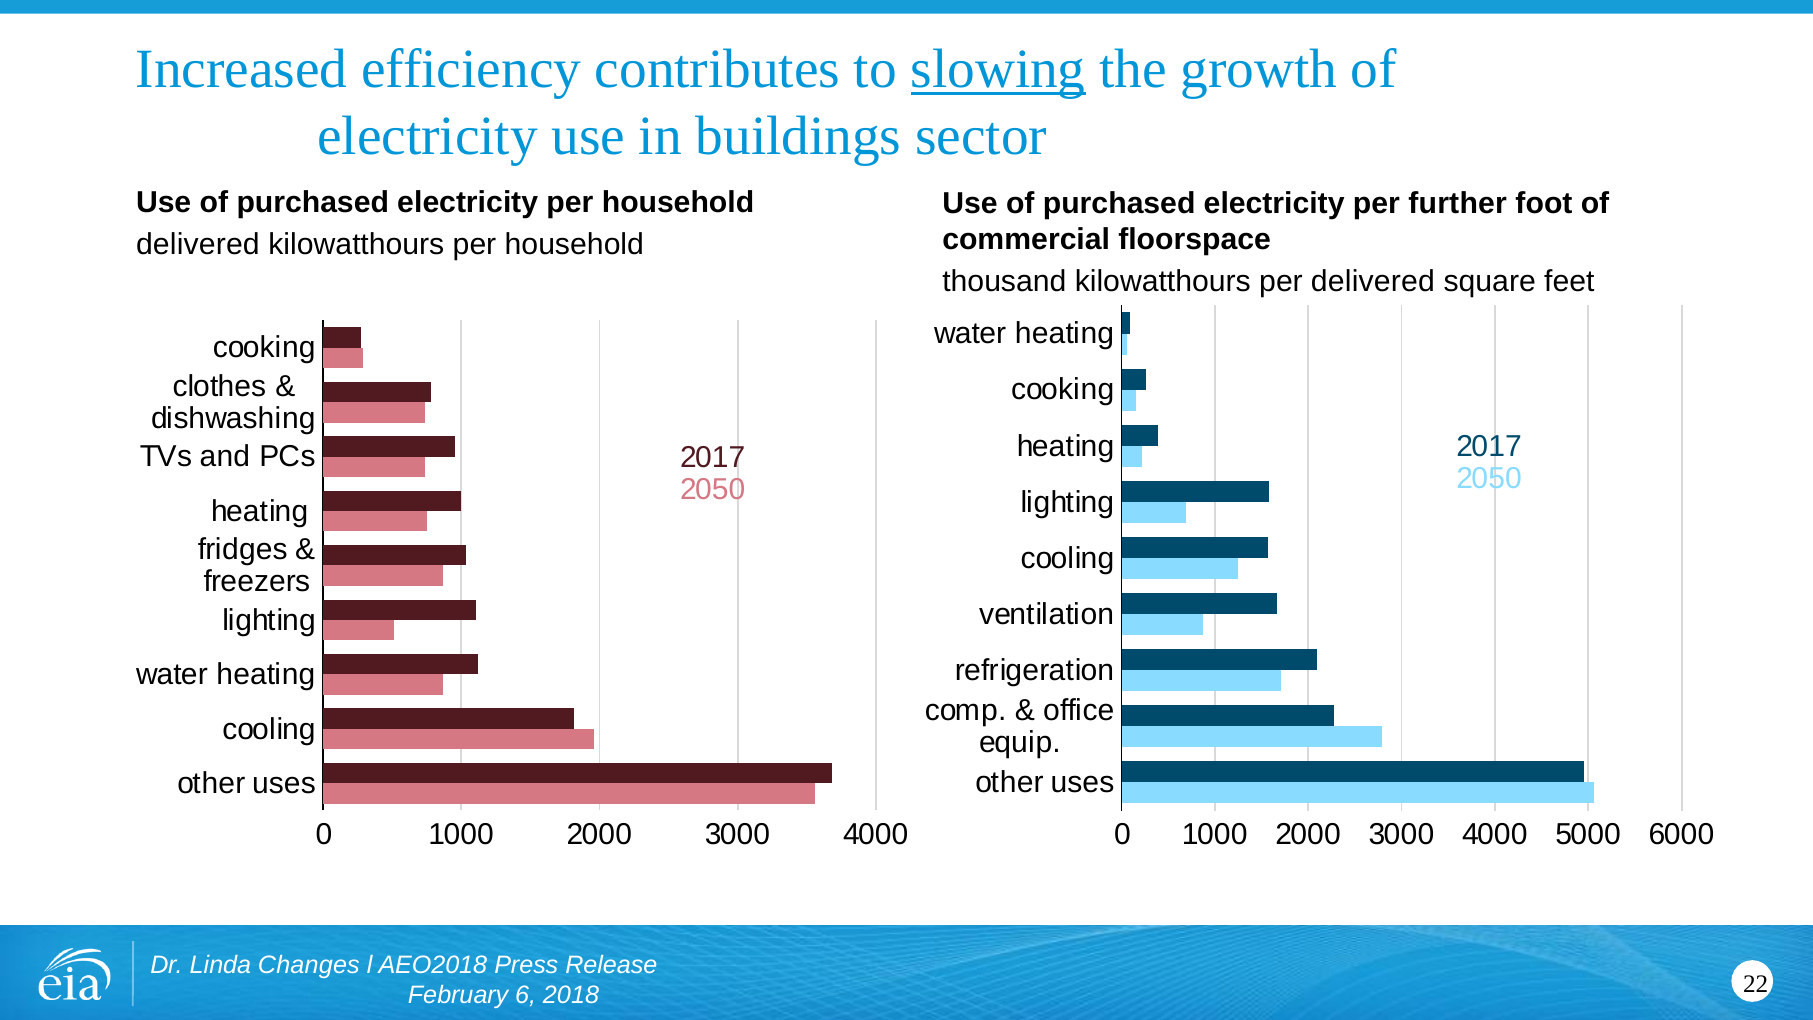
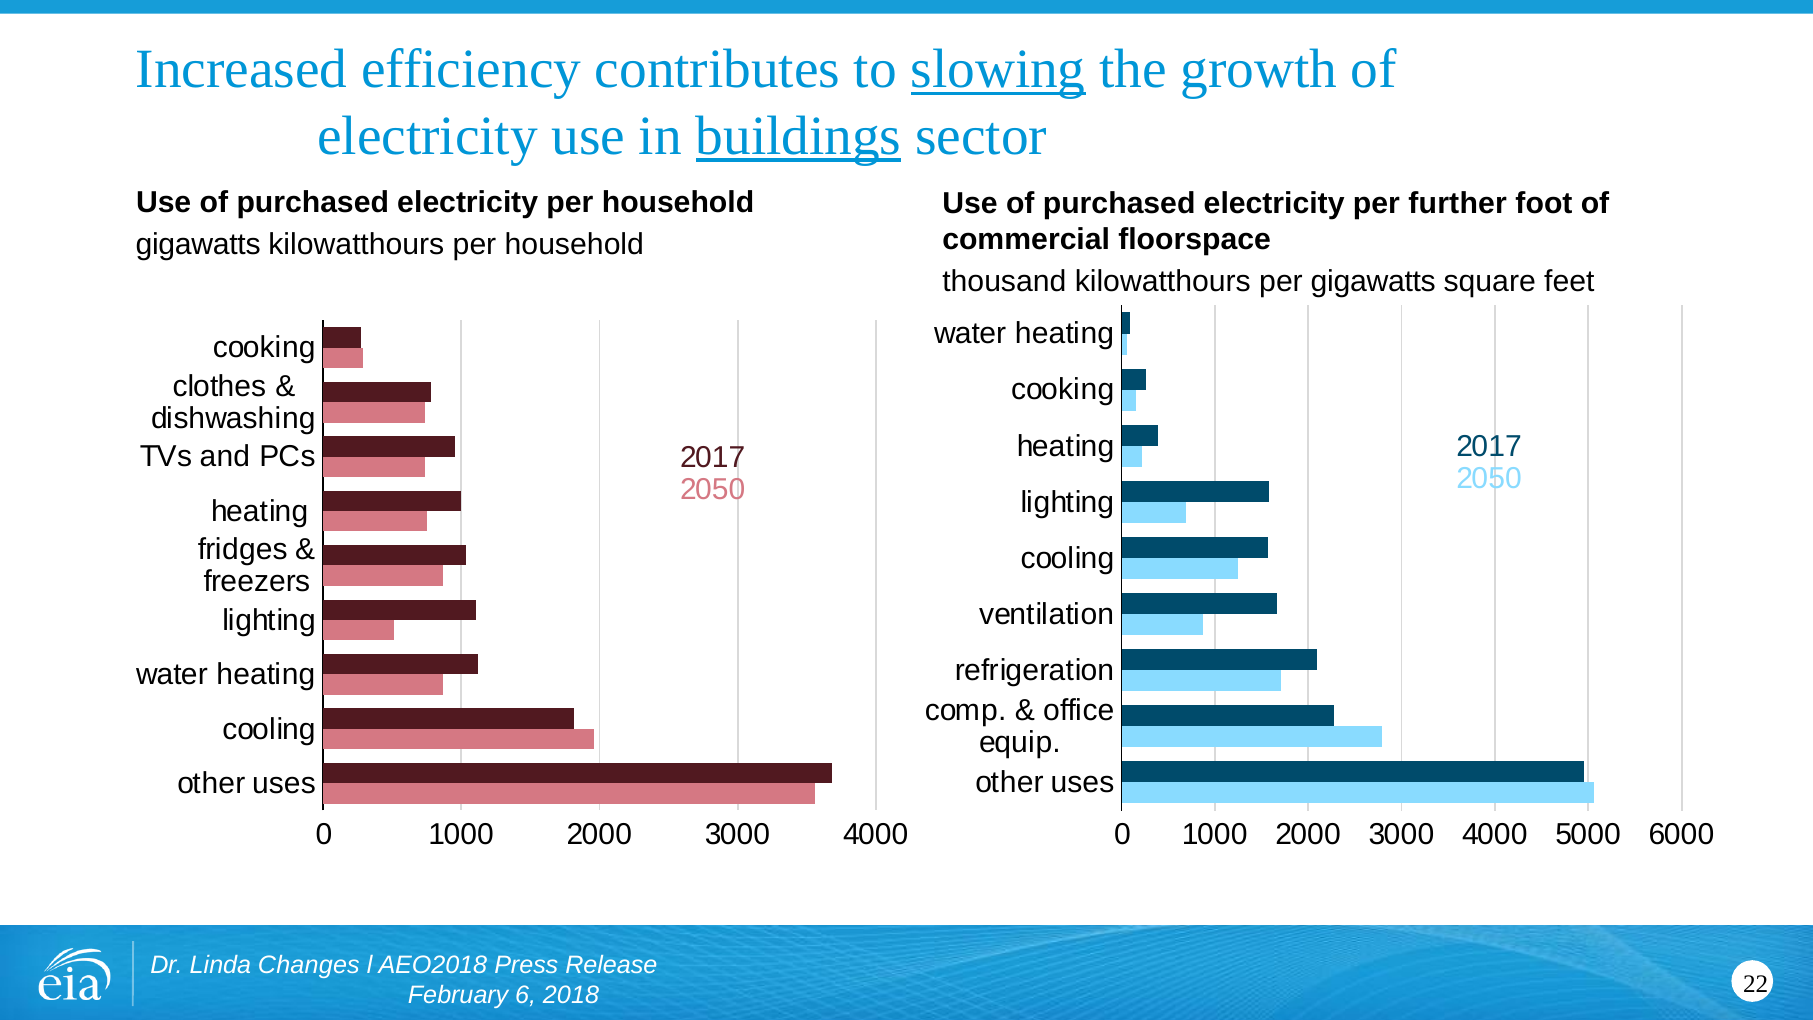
buildings underline: none -> present
delivered at (198, 245): delivered -> gigawatts
per delivered: delivered -> gigawatts
